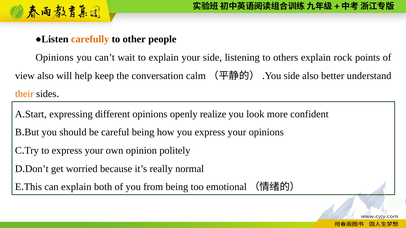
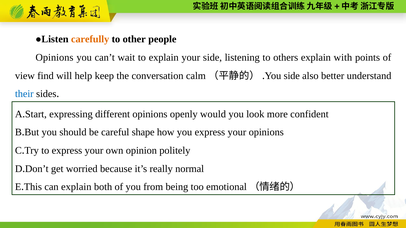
rock: rock -> with
view also: also -> find
their colour: orange -> blue
realize: realize -> would
careful being: being -> shape
